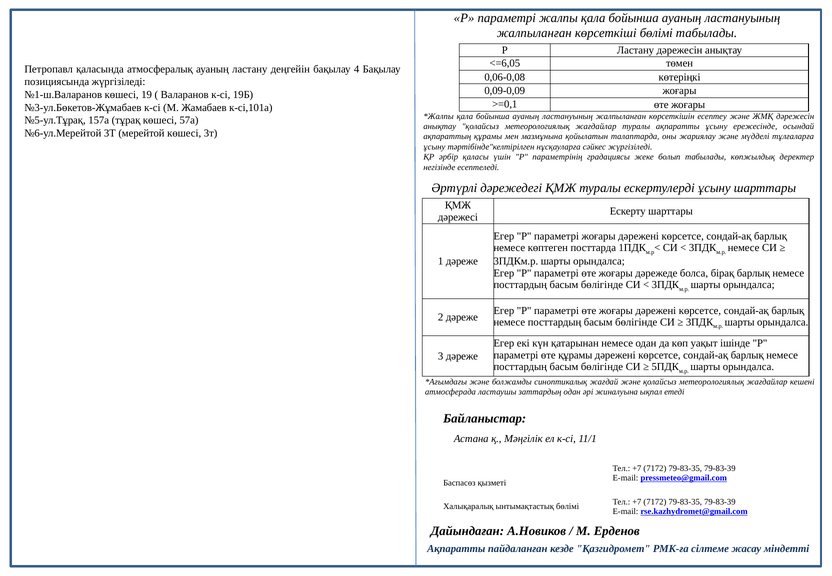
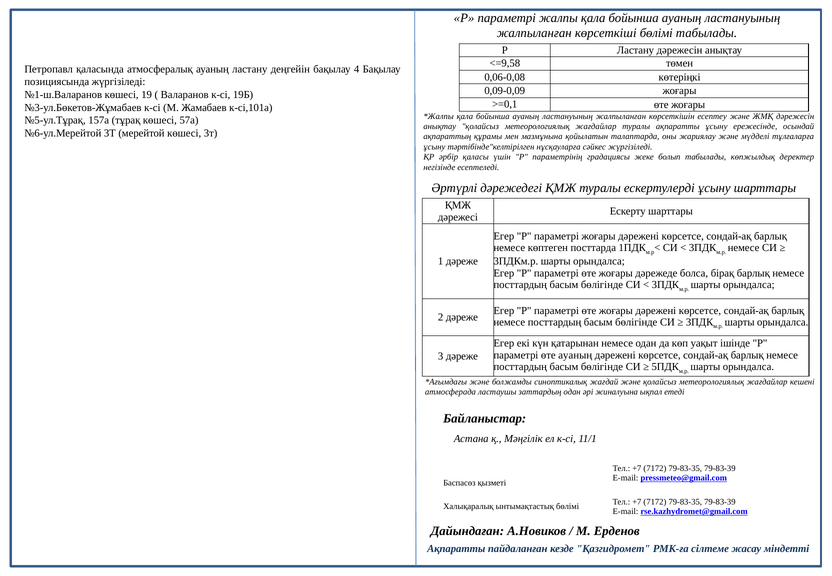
<=6,05: <=6,05 -> <=9,58
өте құрамы: құрамы -> ауаның
